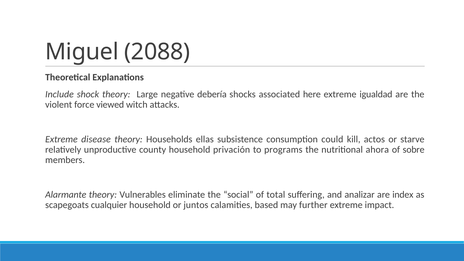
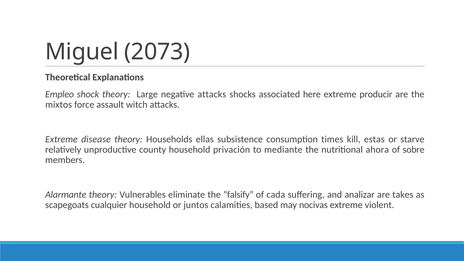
2088: 2088 -> 2073
Include: Include -> Empleo
negative debería: debería -> attacks
igualdad: igualdad -> producir
violent: violent -> mixtos
viewed: viewed -> assault
could: could -> times
actos: actos -> estas
programs: programs -> mediante
social: social -> falsify
total: total -> cada
index: index -> takes
further: further -> nocivas
impact: impact -> violent
